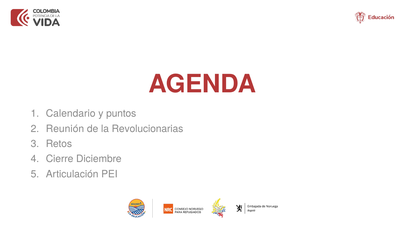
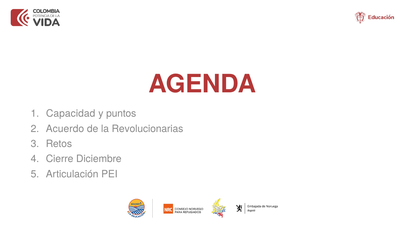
Calendario: Calendario -> Capacidad
Reunión: Reunión -> Acuerdo
